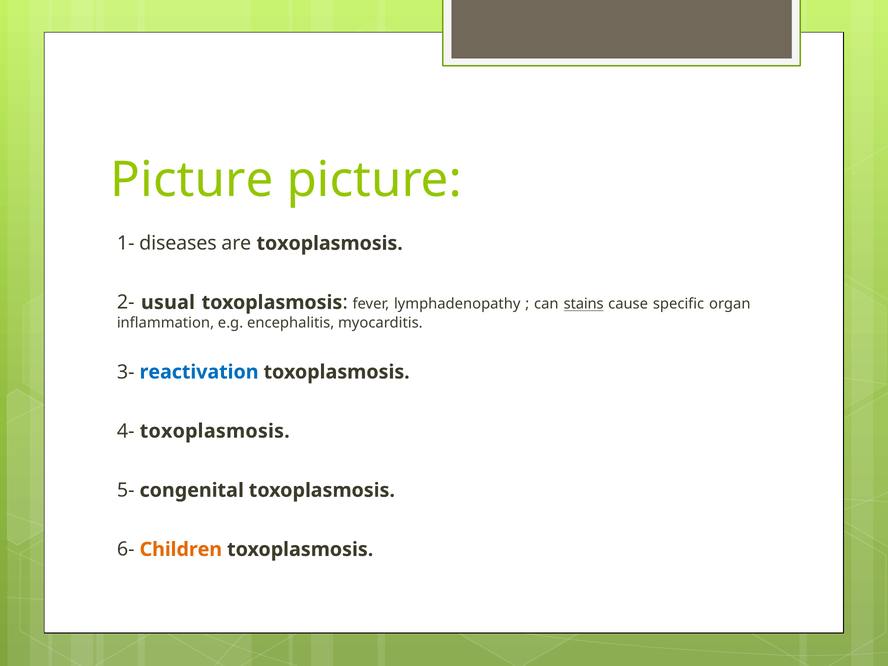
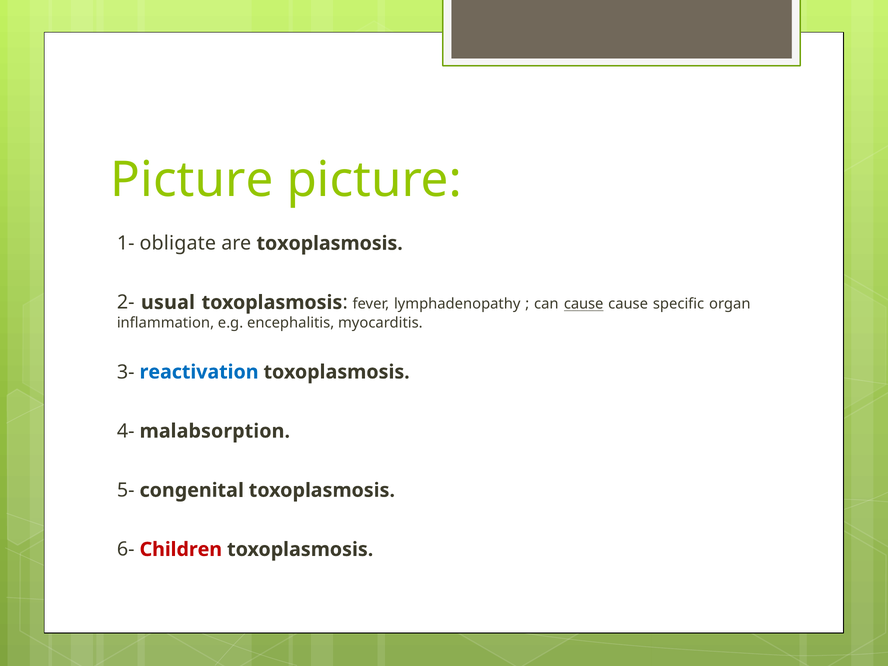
diseases: diseases -> obligate
can stains: stains -> cause
4- toxoplasmosis: toxoplasmosis -> malabsorption
Children colour: orange -> red
